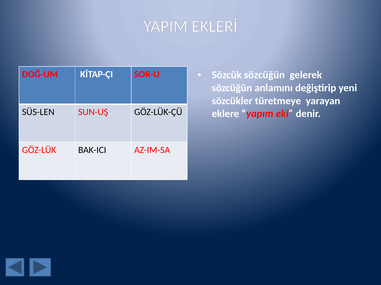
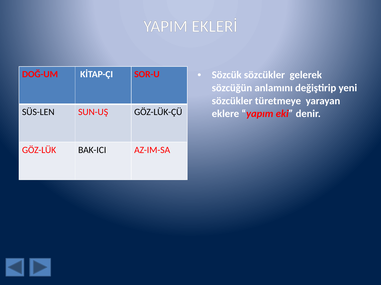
Sözcük sözcüğün: sözcüğün -> sözcükler
